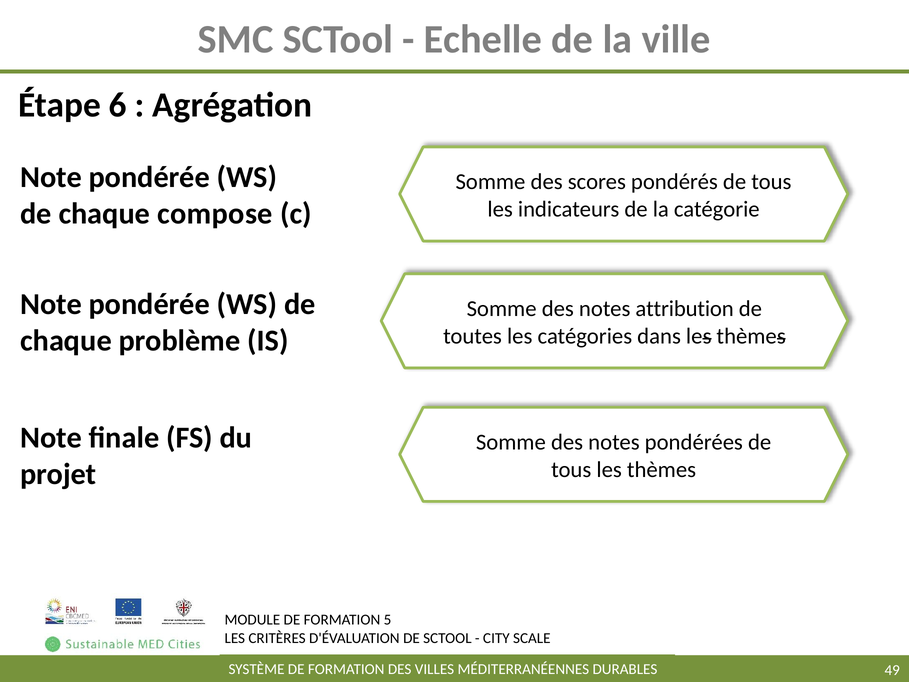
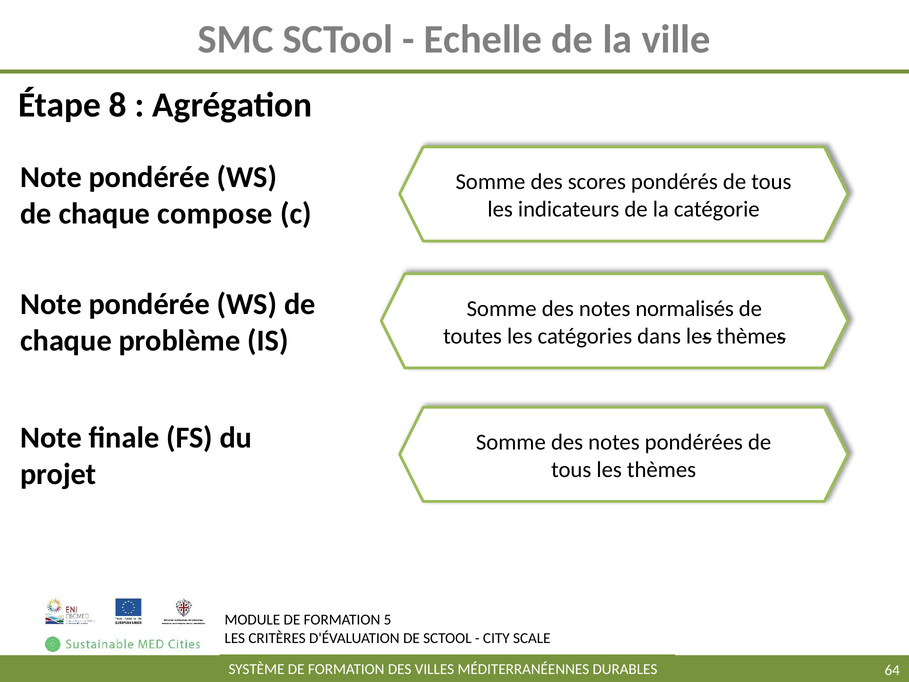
6: 6 -> 8
attribution: attribution -> normalisés
49: 49 -> 64
